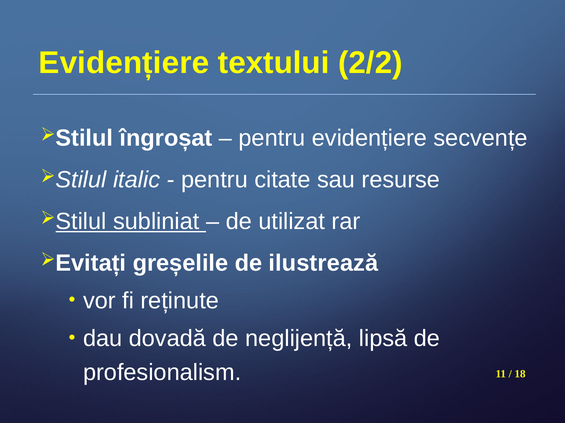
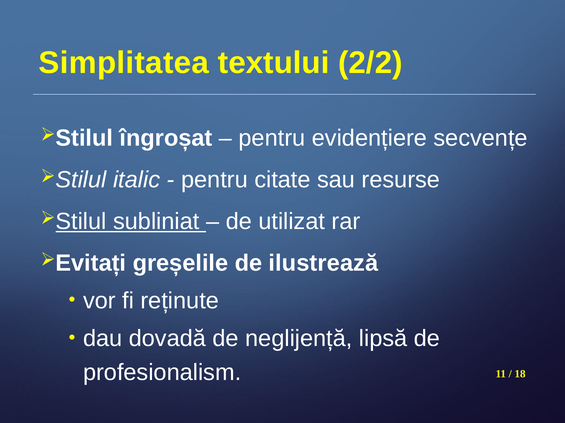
Evidențiere at (124, 63): Evidențiere -> Simplitatea
